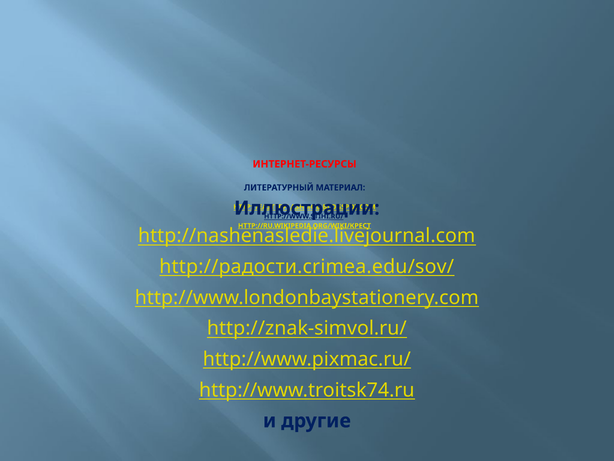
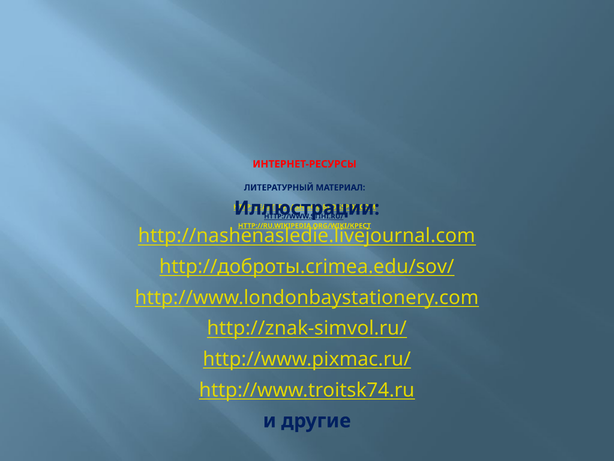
http://радости.crimea.edu/sov/: http://радости.crimea.edu/sov/ -> http://доброты.crimea.edu/sov/
